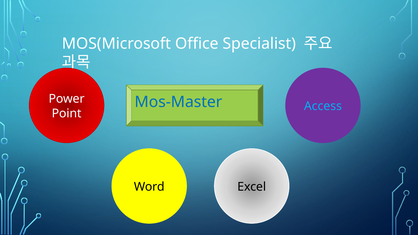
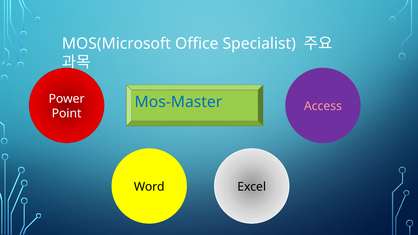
Access colour: light blue -> pink
